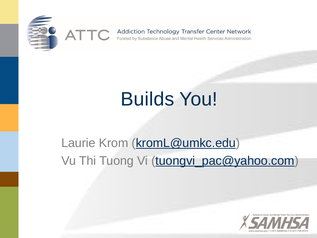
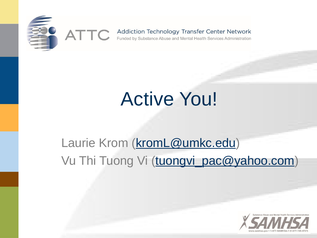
Builds: Builds -> Active
